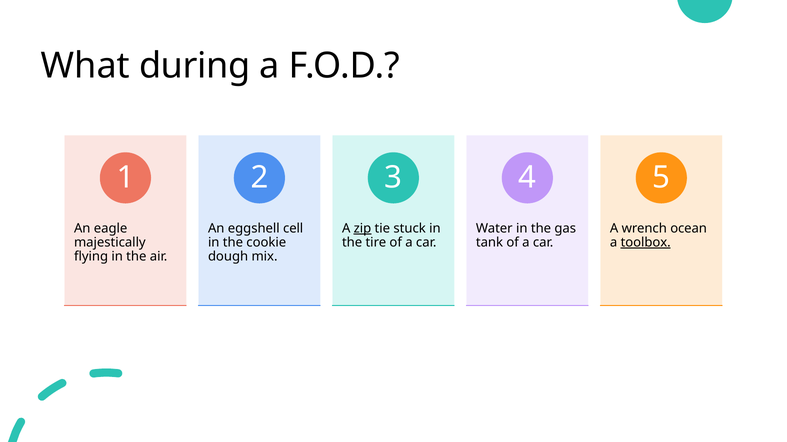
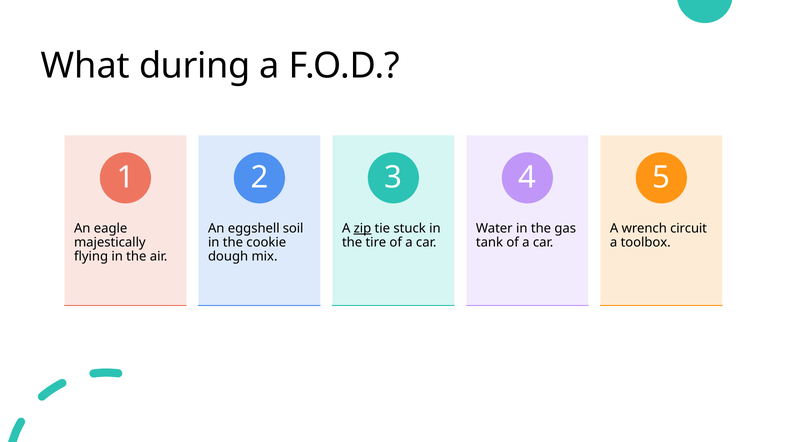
cell: cell -> soil
ocean: ocean -> circuit
toolbox underline: present -> none
